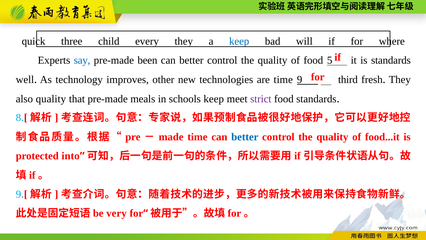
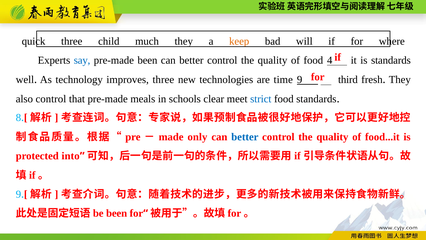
every: every -> much
keep at (239, 41) colour: blue -> orange
5: 5 -> 4
improves other: other -> three
also quality: quality -> control
schools keep: keep -> clear
strict colour: purple -> blue
time at (197, 137): time -> only
very at (117, 213): very -> been
